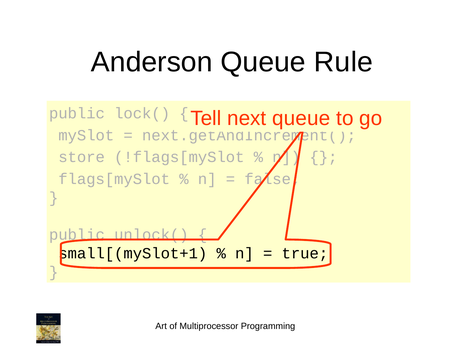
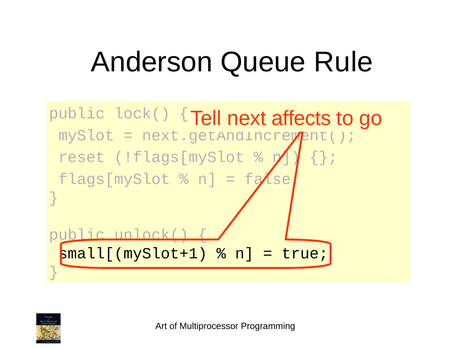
next queue: queue -> affects
store: store -> reset
